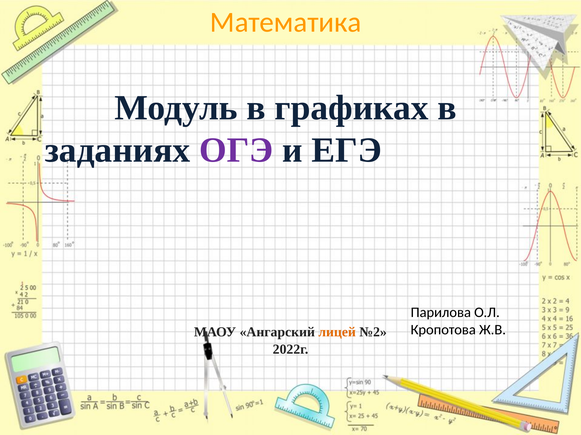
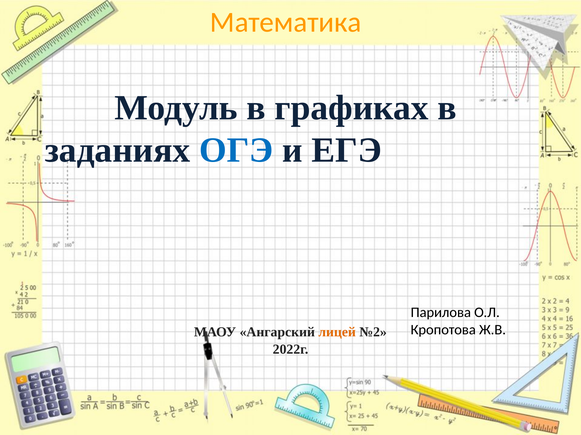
ОГЭ colour: purple -> blue
